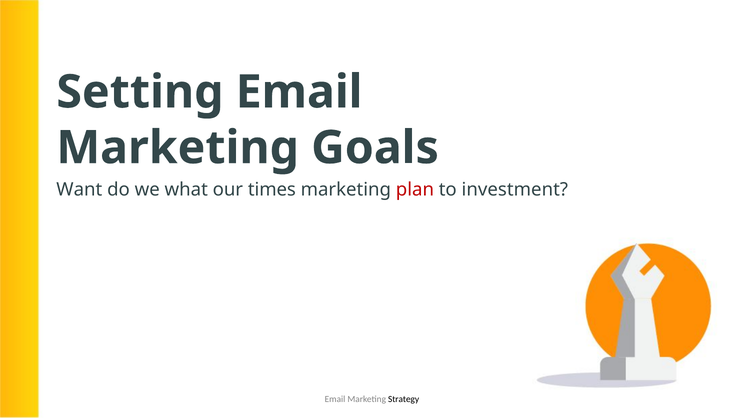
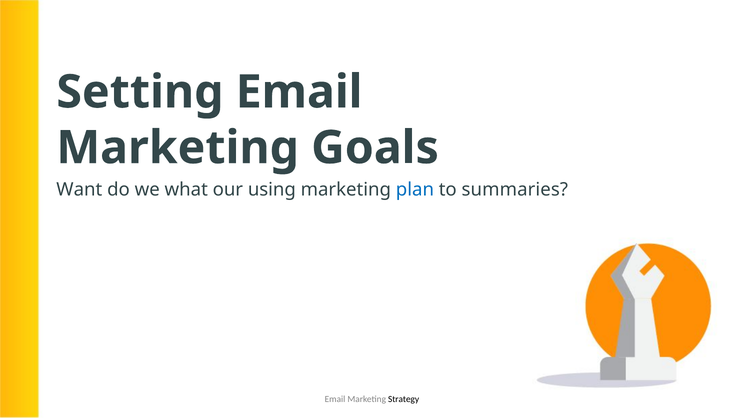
times: times -> using
plan colour: red -> blue
investment: investment -> summaries
